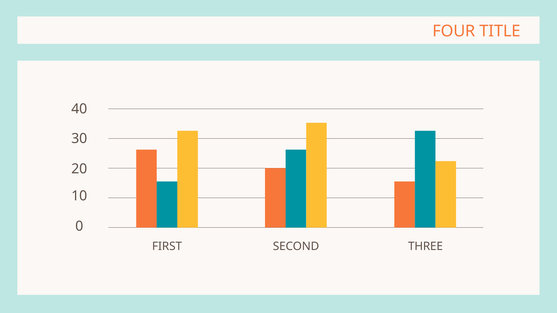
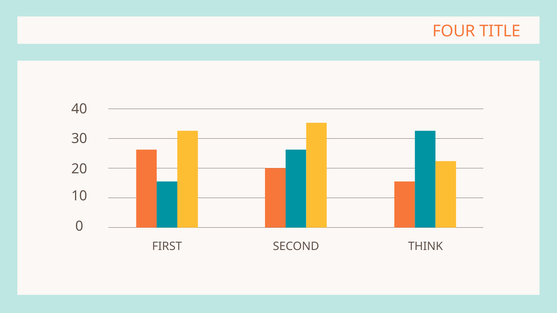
THREE: THREE -> THINK
